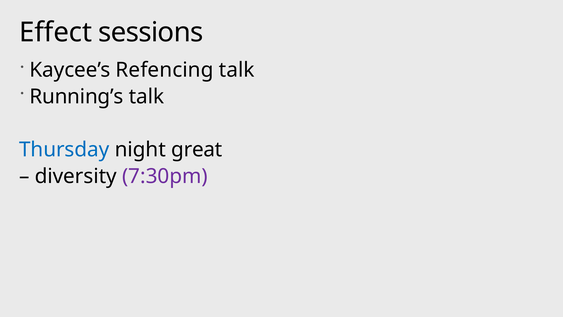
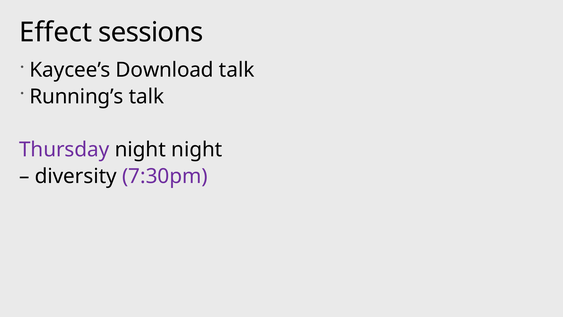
Refencing: Refencing -> Download
Thursday colour: blue -> purple
night great: great -> night
